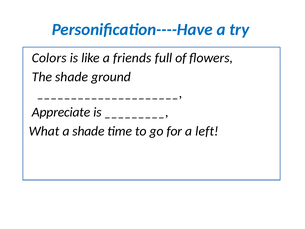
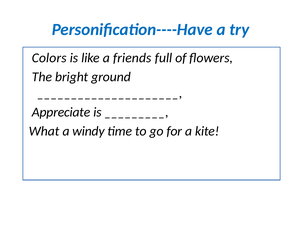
The shade: shade -> bright
a shade: shade -> windy
left: left -> kite
